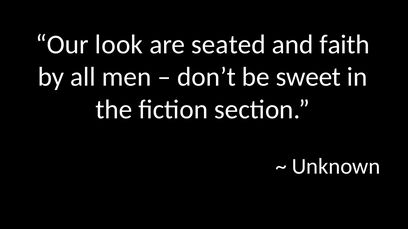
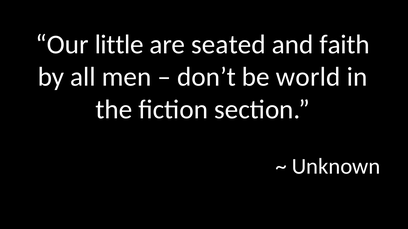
look: look -> little
sweet: sweet -> world
